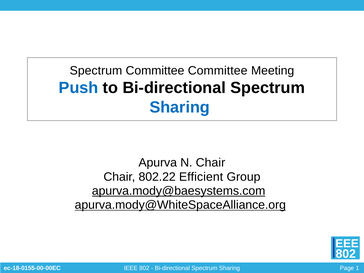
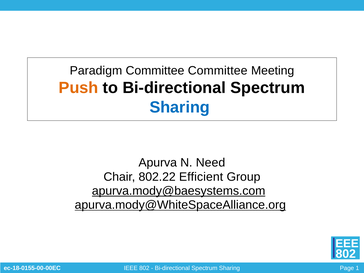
Spectrum at (96, 71): Spectrum -> Paradigm
Push colour: blue -> orange
N Chair: Chair -> Need
